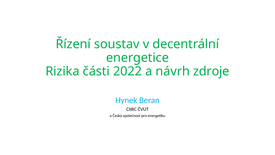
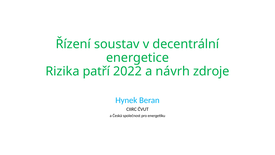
části: části -> patří
